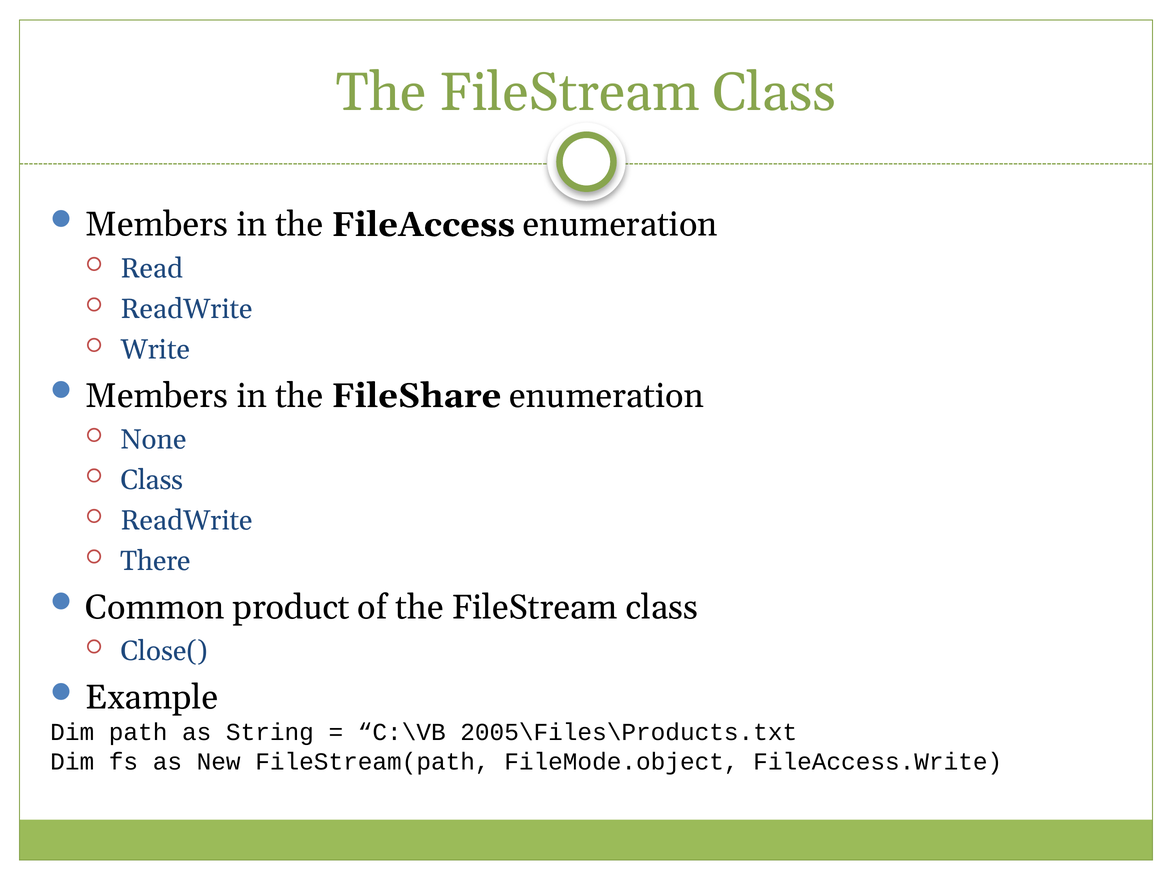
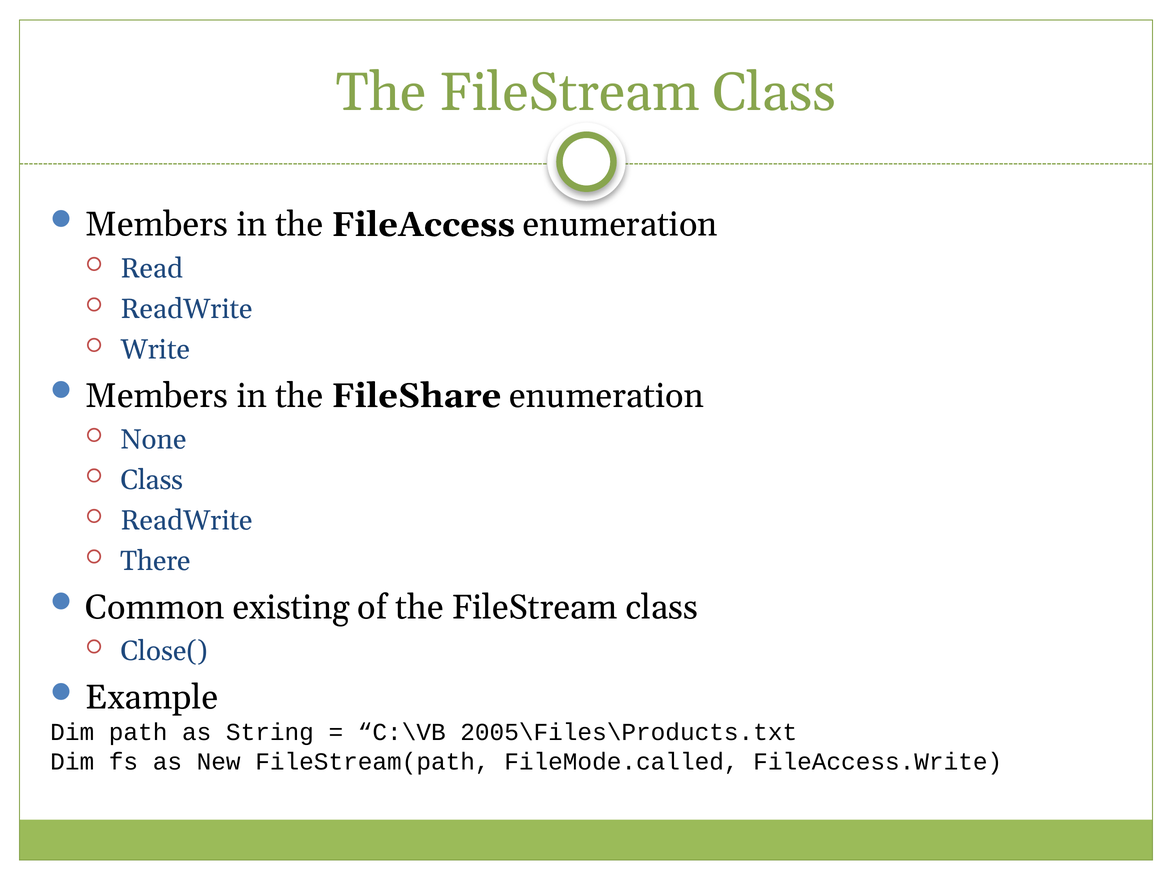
product: product -> existing
FileMode.object: FileMode.object -> FileMode.called
